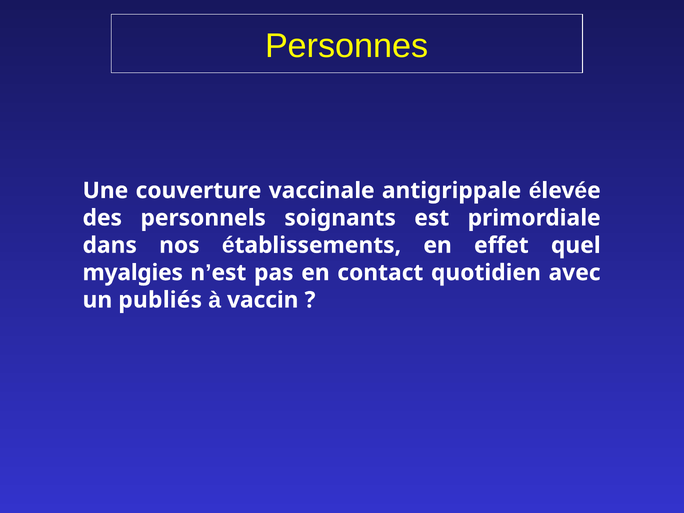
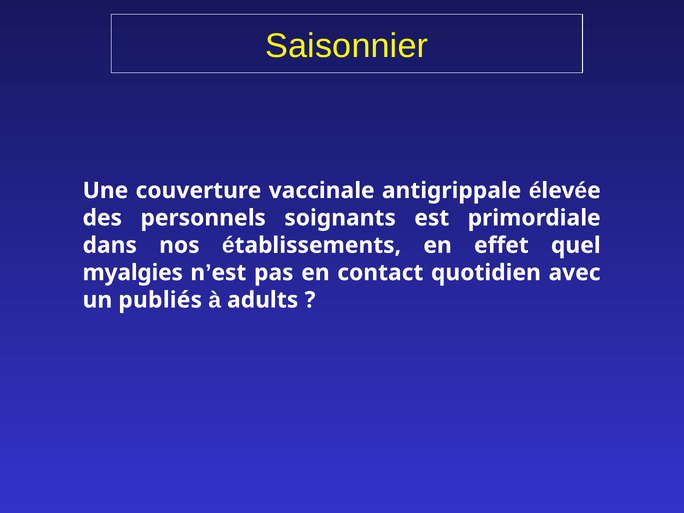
Personnes: Personnes -> Saisonnier
vaccin: vaccin -> adults
